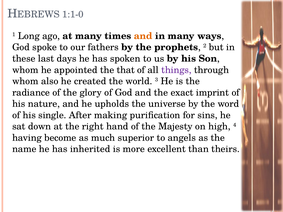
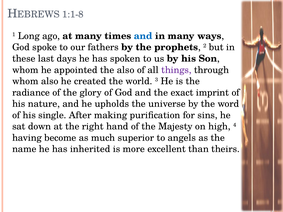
1:1-0: 1:1-0 -> 1:1-8
and at (143, 36) colour: orange -> blue
the that: that -> also
